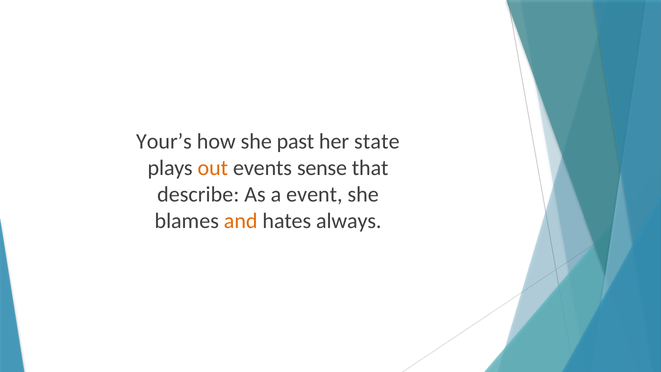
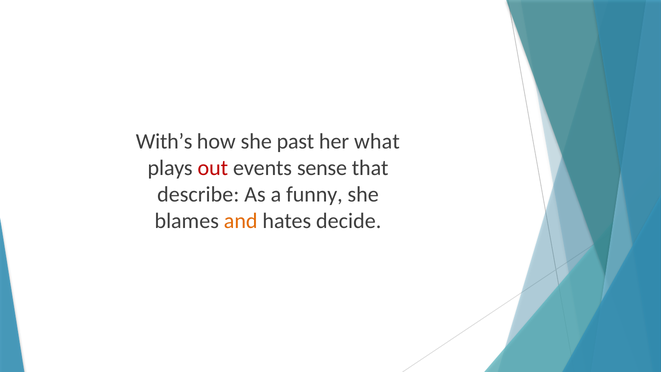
Your’s: Your’s -> With’s
state: state -> what
out colour: orange -> red
event: event -> funny
always: always -> decide
